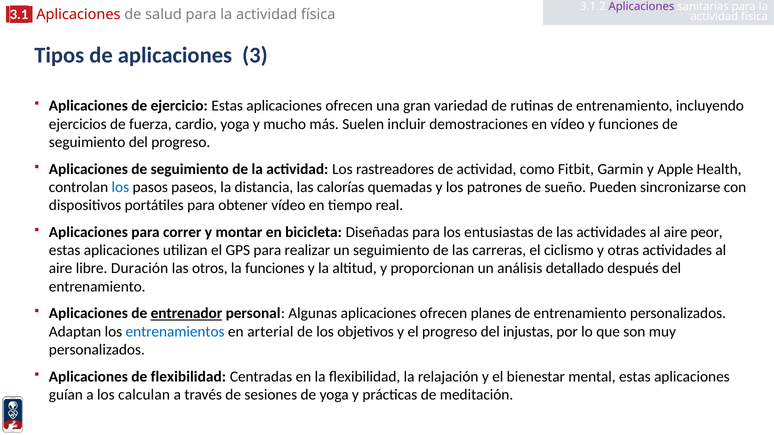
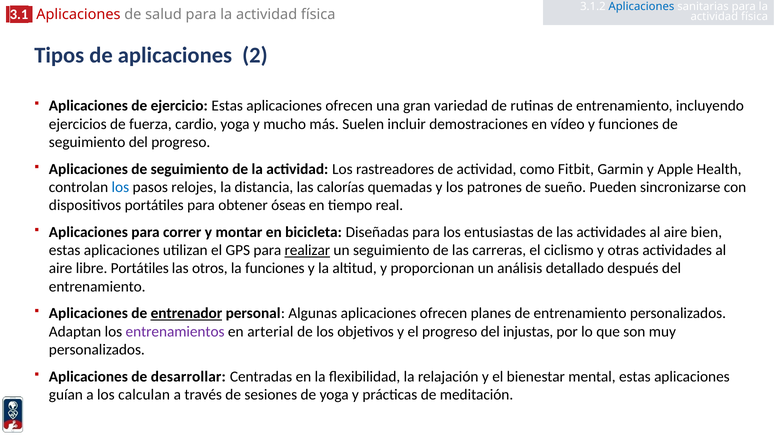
Aplicaciones at (641, 7) colour: purple -> blue
3: 3 -> 2
paseos: paseos -> relojes
obtener vídeo: vídeo -> óseas
peor: peor -> bien
realizar underline: none -> present
libre Duración: Duración -> Portátiles
entrenamientos colour: blue -> purple
de flexibilidad: flexibilidad -> desarrollar
